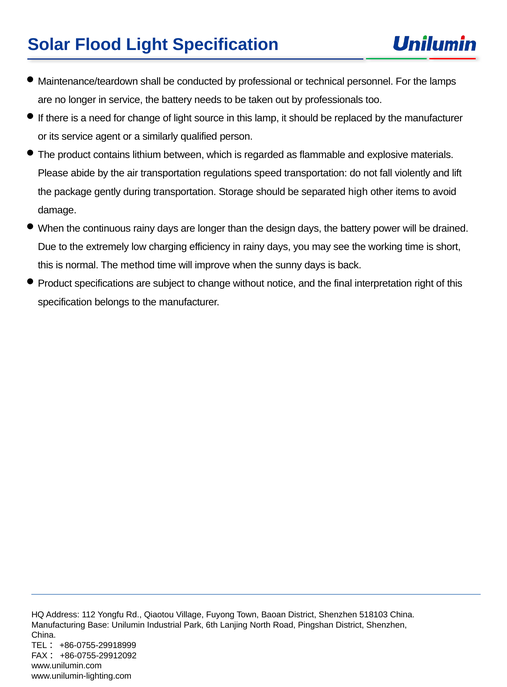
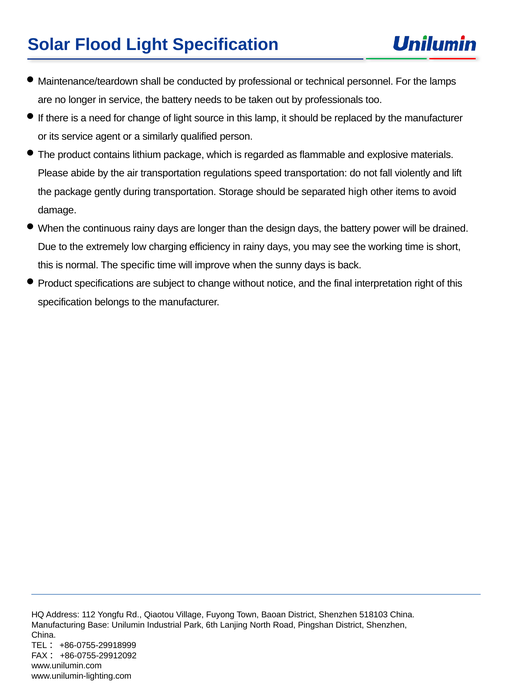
lithium between: between -> package
method: method -> specific
